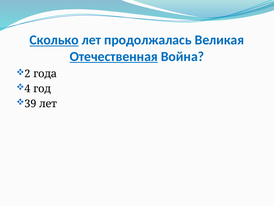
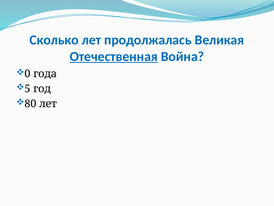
Сколько underline: present -> none
2: 2 -> 0
4: 4 -> 5
39: 39 -> 80
